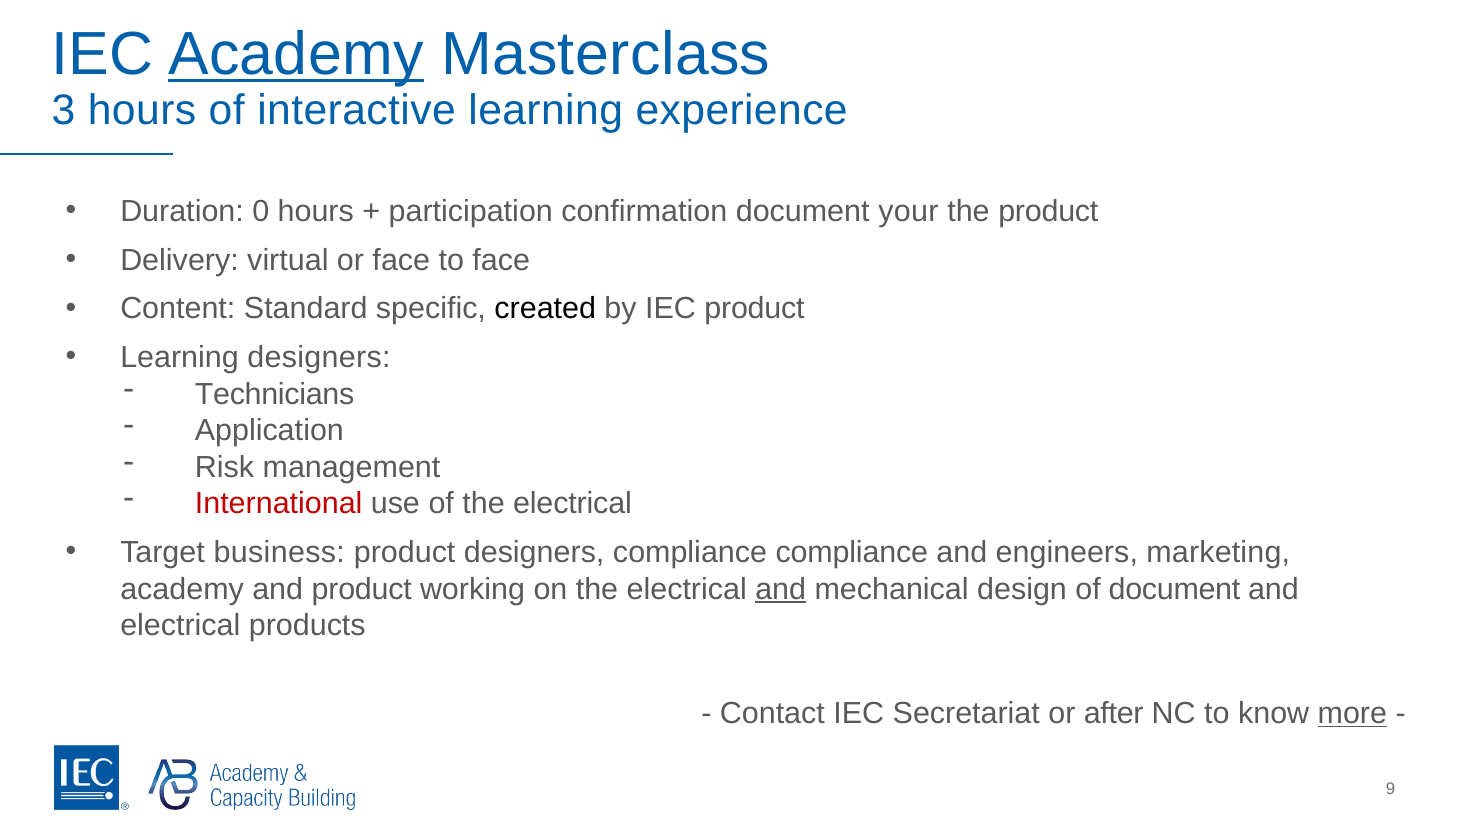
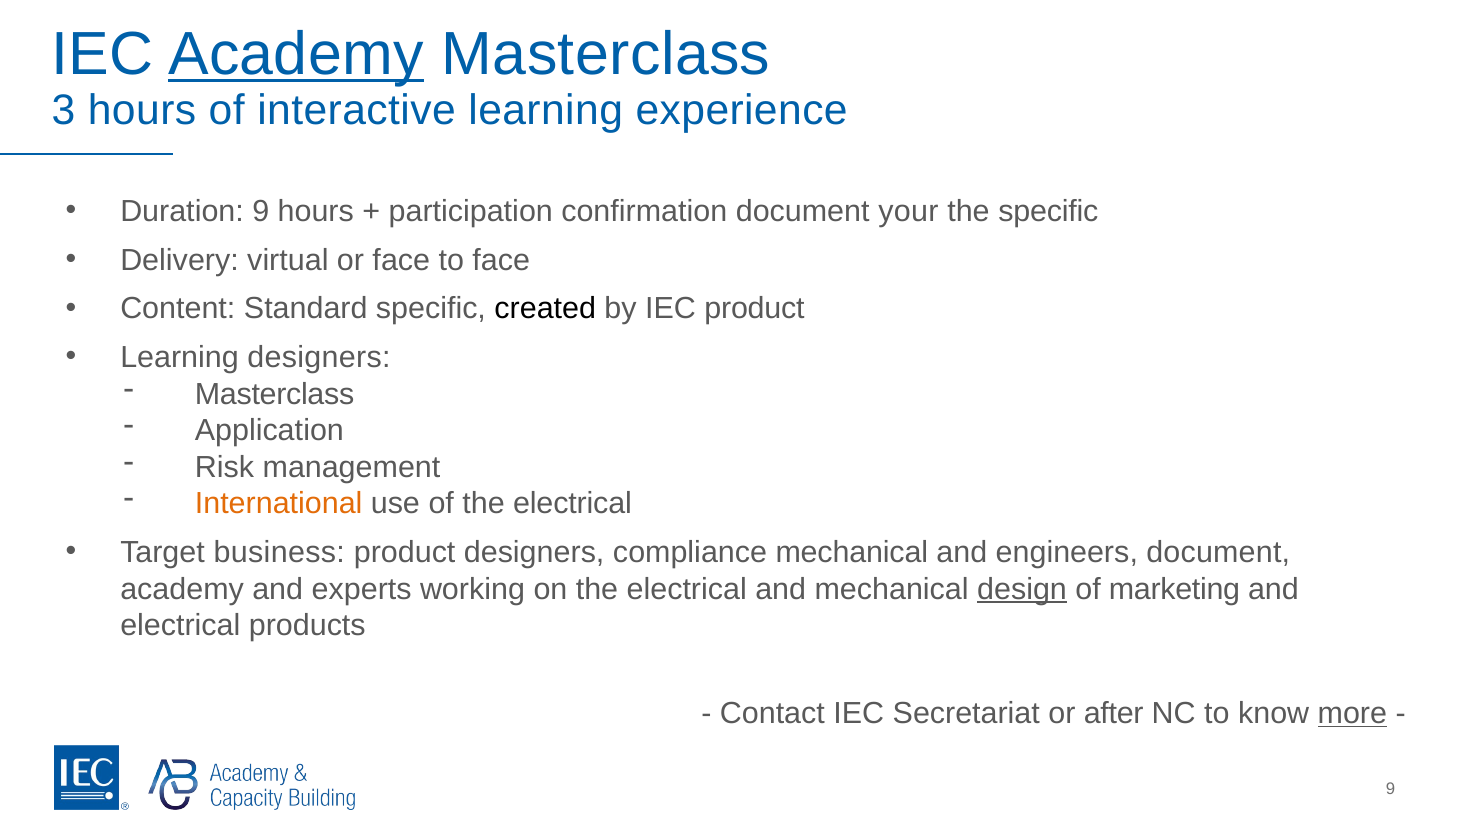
Duration 0: 0 -> 9
the product: product -> specific
Technicians at (275, 394): Technicians -> Masterclass
International colour: red -> orange
compliance compliance: compliance -> mechanical
engineers marketing: marketing -> document
and product: product -> experts
and at (781, 589) underline: present -> none
design underline: none -> present
of document: document -> marketing
